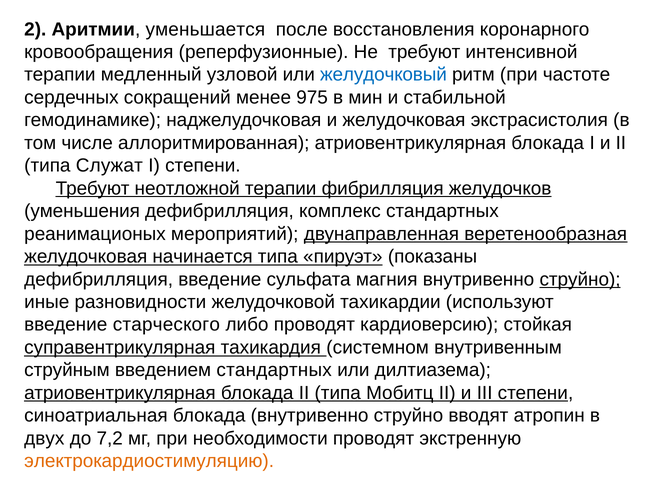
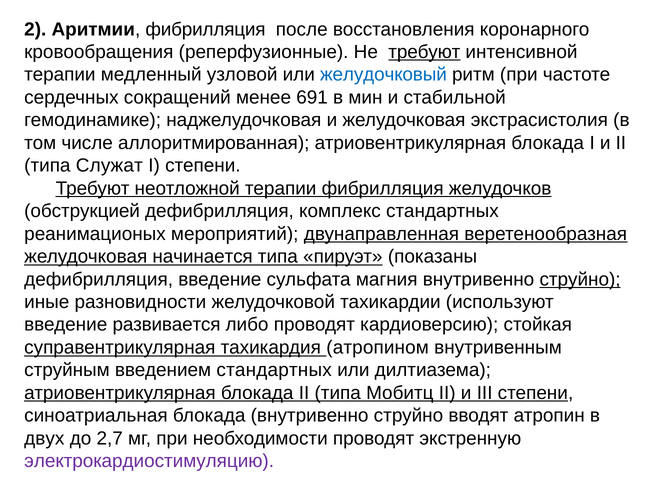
Аритмии уменьшается: уменьшается -> фибрилляция
требуют at (424, 52) underline: none -> present
975: 975 -> 691
уменьшения: уменьшения -> обструкцией
старческого: старческого -> развивается
системном: системном -> атропином
7,2: 7,2 -> 2,7
электрокардиостимуляцию colour: orange -> purple
